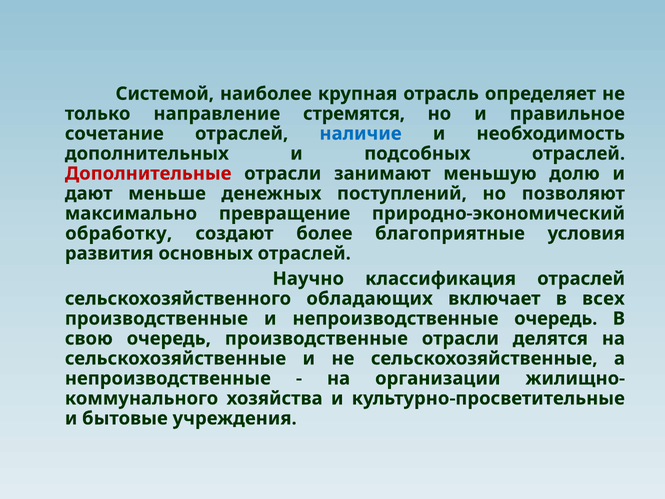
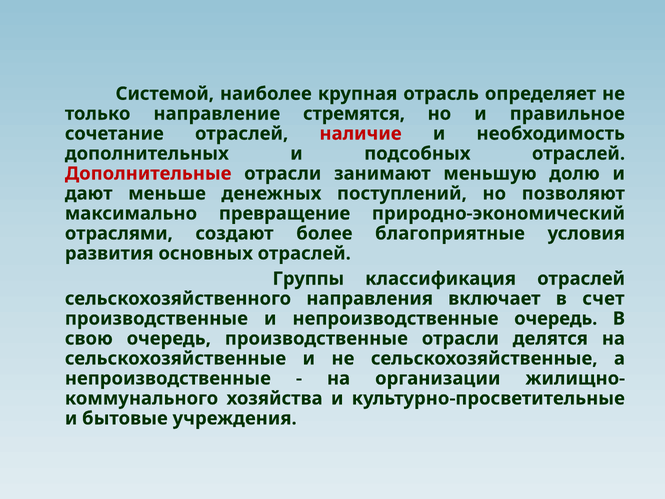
наличие colour: blue -> red
обработку: обработку -> отраслями
Научно: Научно -> Группы
обладающих: обладающих -> направления
всех: всех -> счет
